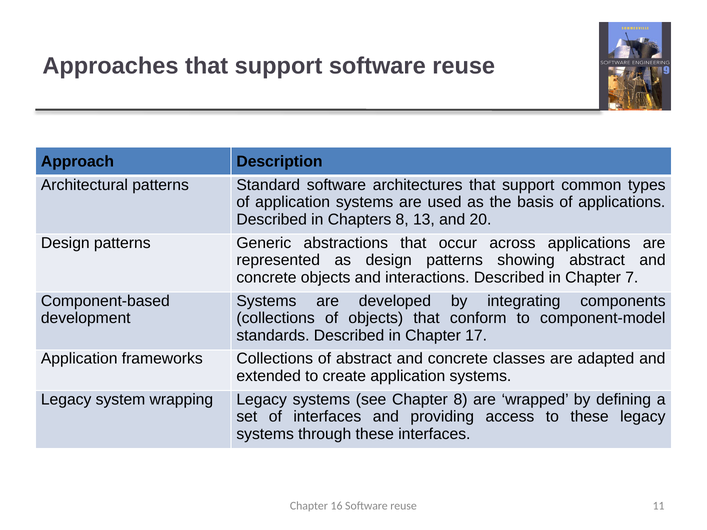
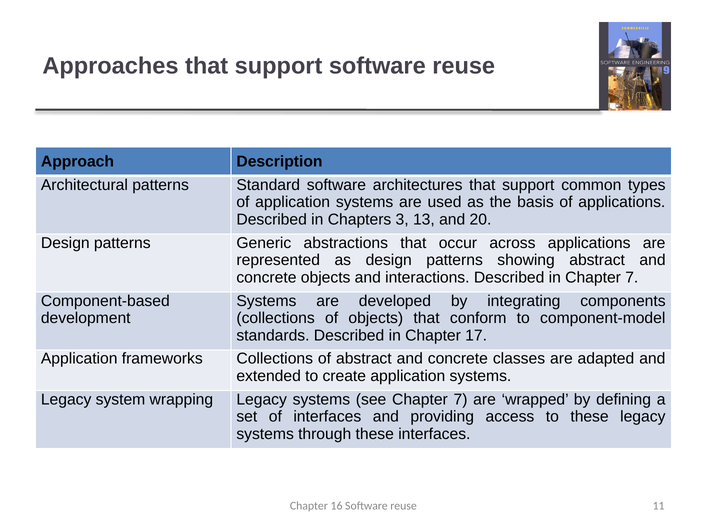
Chapters 8: 8 -> 3
see Chapter 8: 8 -> 7
